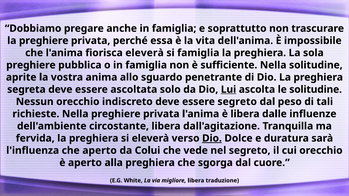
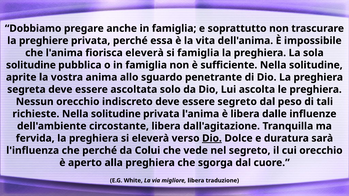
preghiere at (31, 65): preghiere -> solitudine
Lui underline: present -> none
le solitudine: solitudine -> preghiera
richieste Nella preghiere: preghiere -> solitudine
che aperto: aperto -> perché
